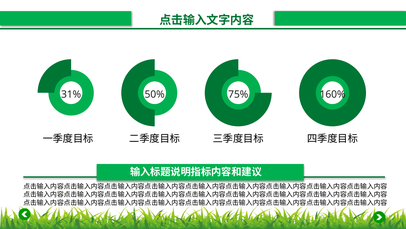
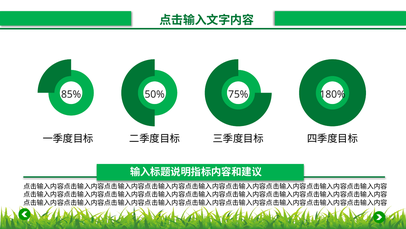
31%: 31% -> 85%
160%: 160% -> 180%
